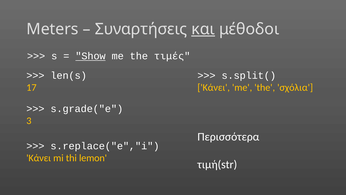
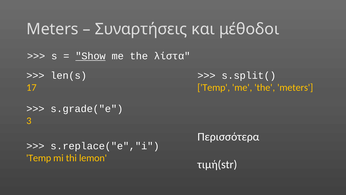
και underline: present -> none
τιμές: τιμές -> λίστα
Κάνει at (214, 87): Κάνει -> Temp
the σχόλια: σχόλια -> meters
Κάνει at (39, 158): Κάνει -> Temp
